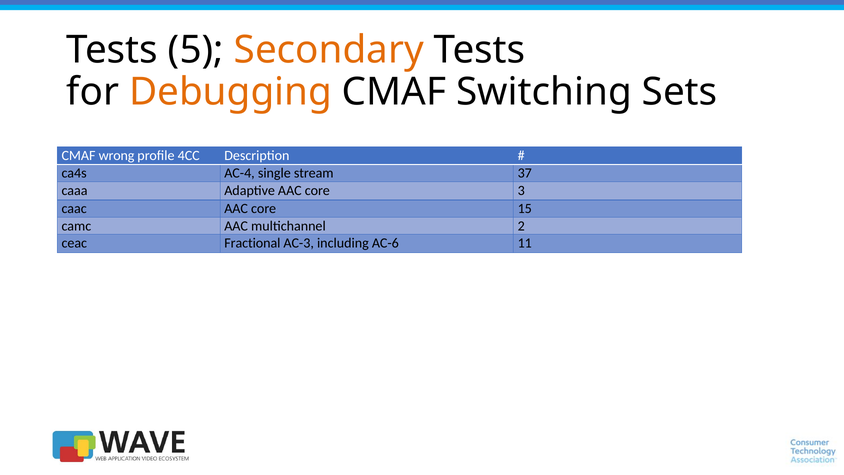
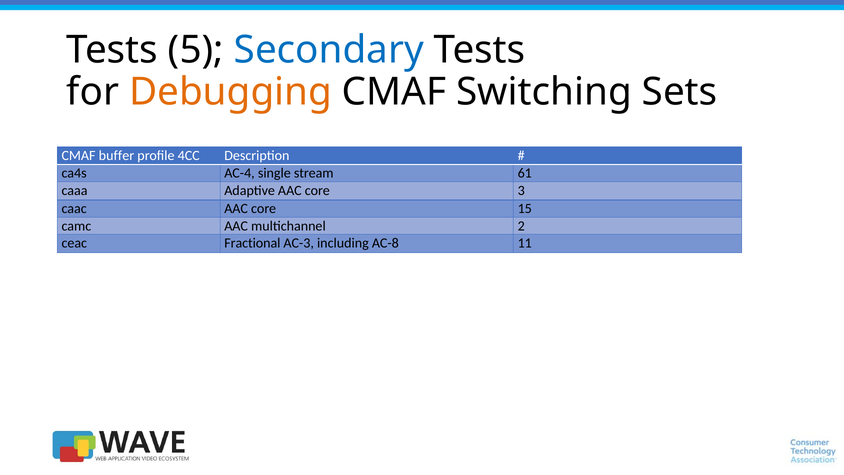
Secondary colour: orange -> blue
wrong: wrong -> buffer
37: 37 -> 61
AC-6: AC-6 -> AC-8
